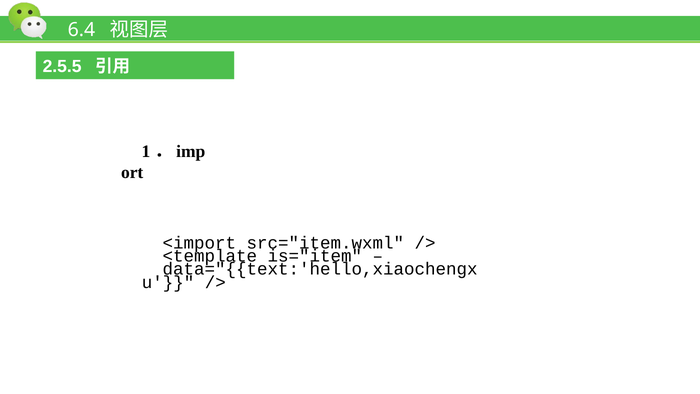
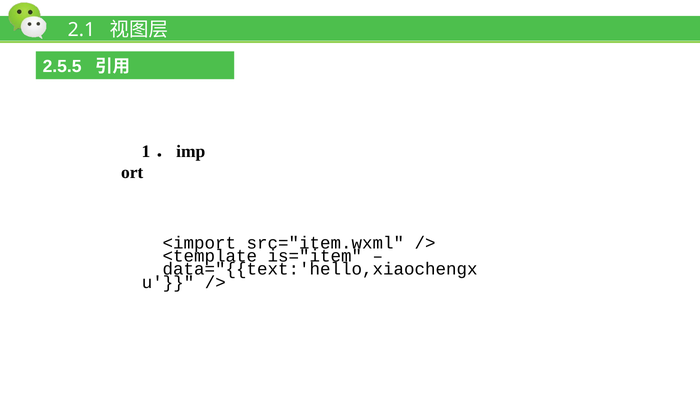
6.4: 6.4 -> 2.1
